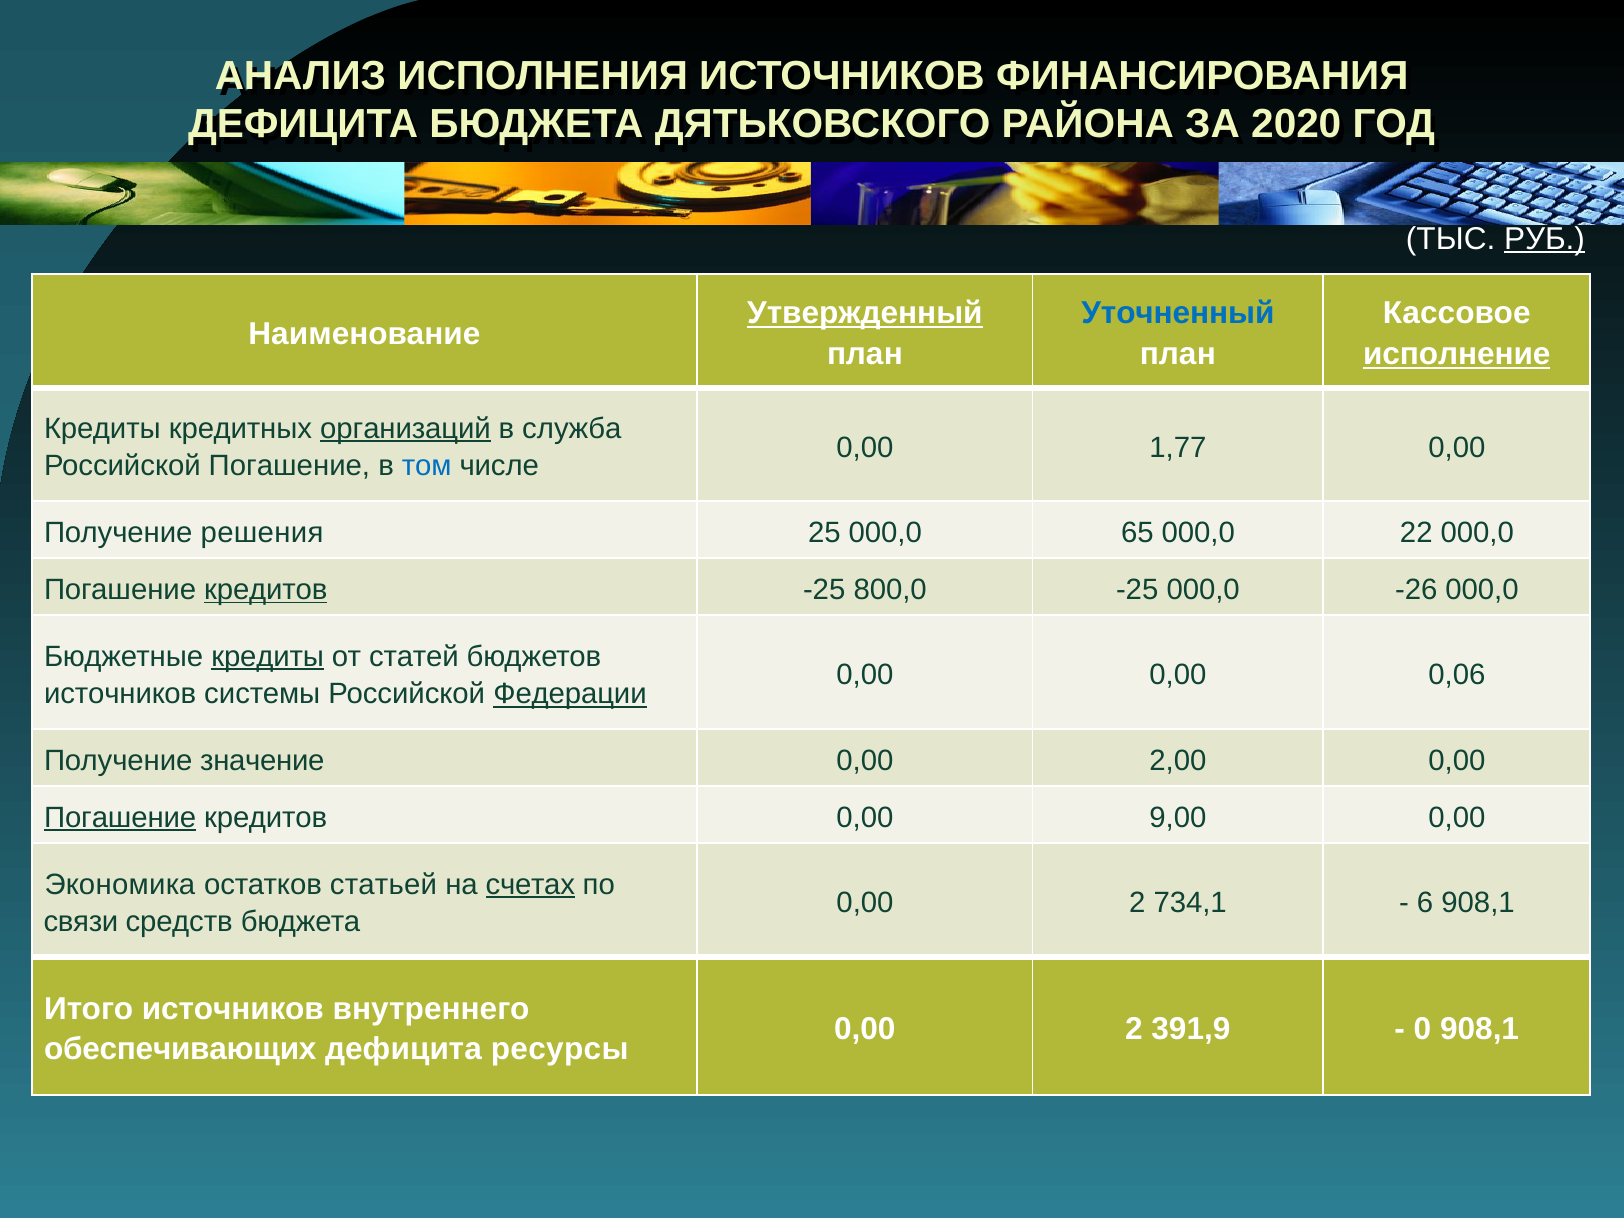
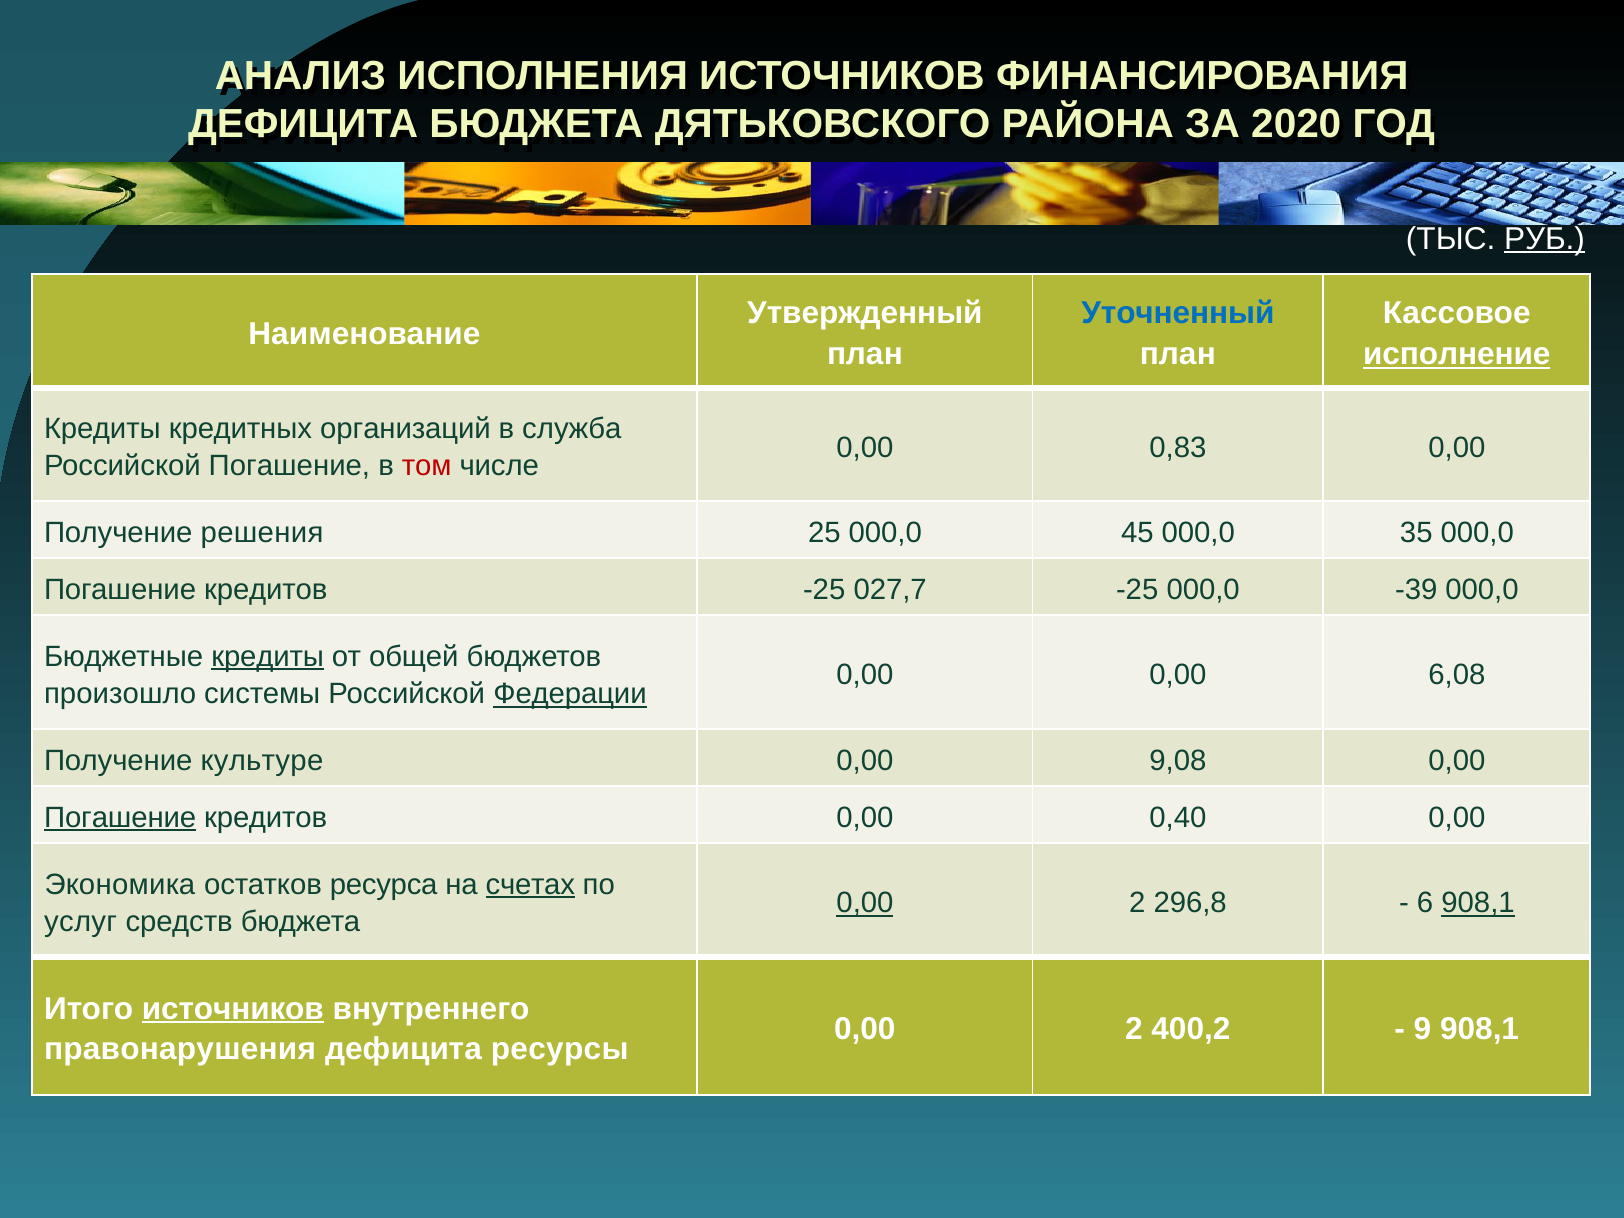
Утвержденный underline: present -> none
организаций underline: present -> none
1,77: 1,77 -> 0,83
том colour: blue -> red
65: 65 -> 45
22: 22 -> 35
кредитов at (266, 590) underline: present -> none
800,0: 800,0 -> 027,7
-26: -26 -> -39
статей: статей -> общей
0,06: 0,06 -> 6,08
источников at (120, 694): источников -> произошло
значение: значение -> культуре
2,00: 2,00 -> 9,08
9,00: 9,00 -> 0,40
статьей: статьей -> ресурса
0,00 at (865, 903) underline: none -> present
734,1: 734,1 -> 296,8
908,1 at (1478, 903) underline: none -> present
связи: связи -> услуг
источников at (233, 1009) underline: none -> present
391,9: 391,9 -> 400,2
0: 0 -> 9
обеспечивающих: обеспечивающих -> правонарушения
